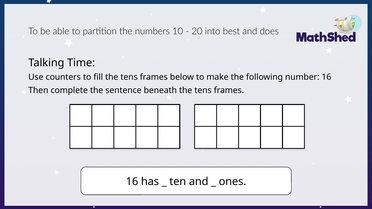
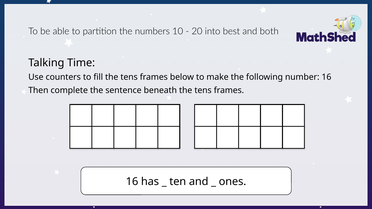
does: does -> both
